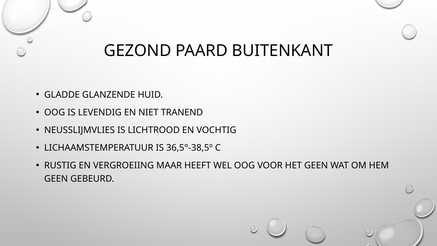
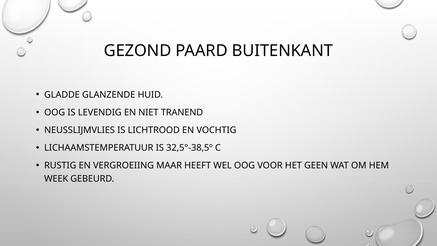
36,5°-38,5º: 36,5°-38,5º -> 32,5°-38,5º
GEEN at (56, 179): GEEN -> WEEK
